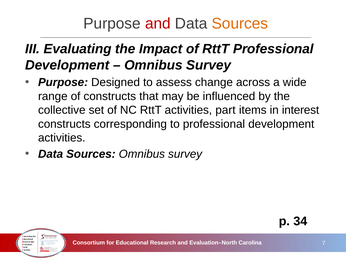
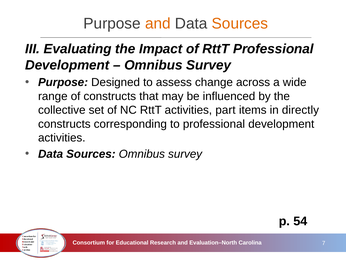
and at (158, 24) colour: red -> orange
interest: interest -> directly
34: 34 -> 54
